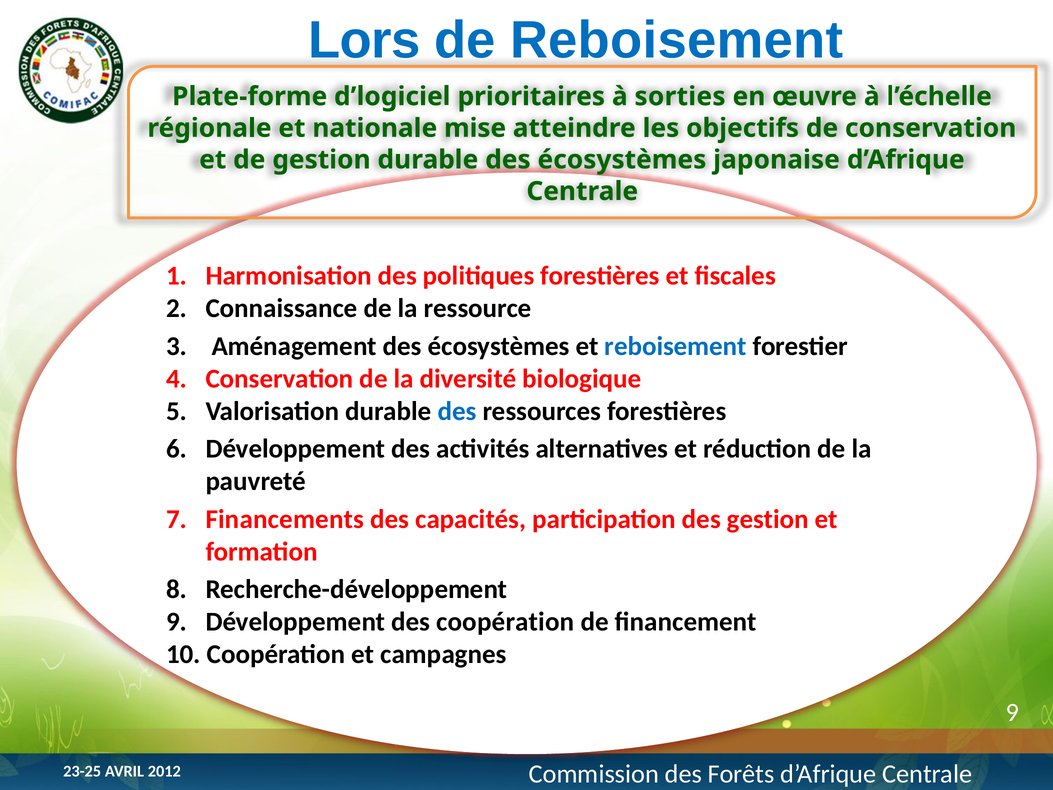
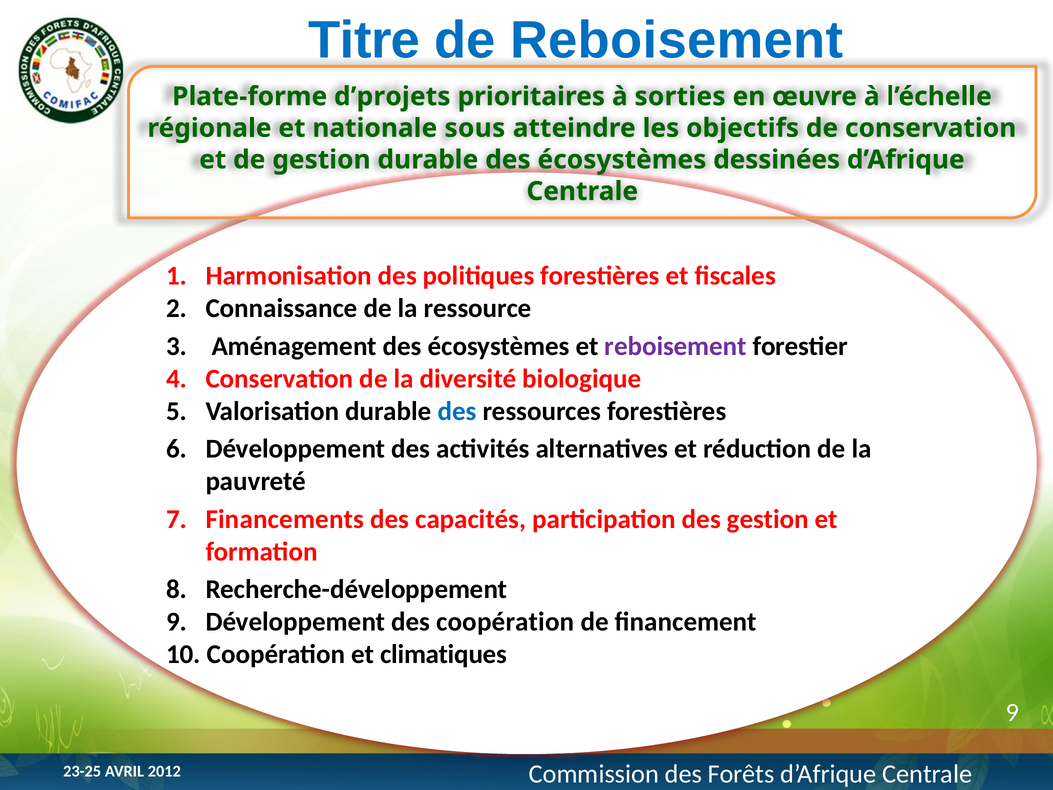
Lors: Lors -> Titre
d’logiciel: d’logiciel -> d’projets
mise: mise -> sous
japonaise: japonaise -> dessinées
reboisement at (676, 346) colour: blue -> purple
campagnes: campagnes -> climatiques
